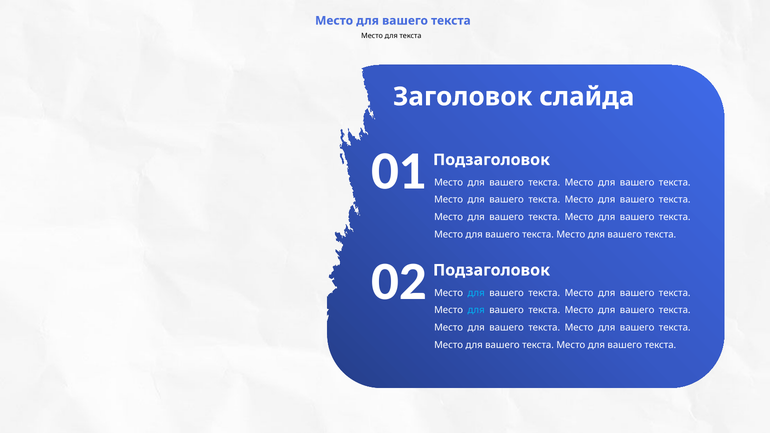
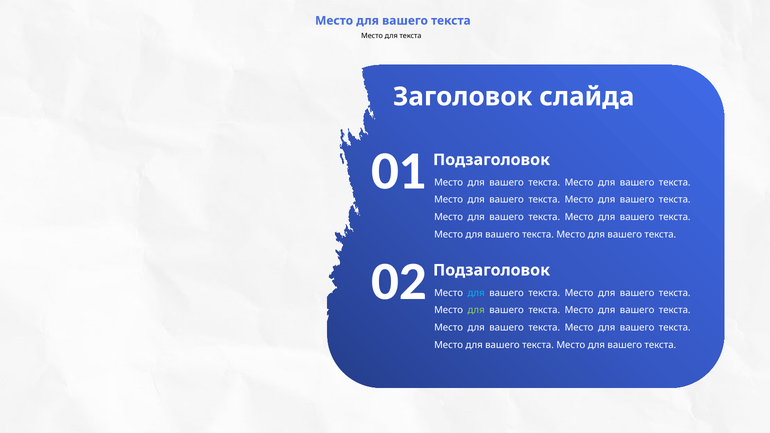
для at (476, 310) colour: light blue -> light green
